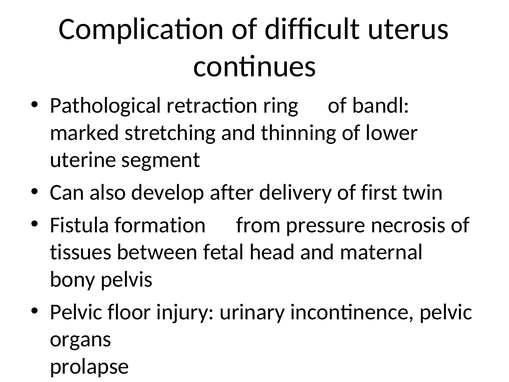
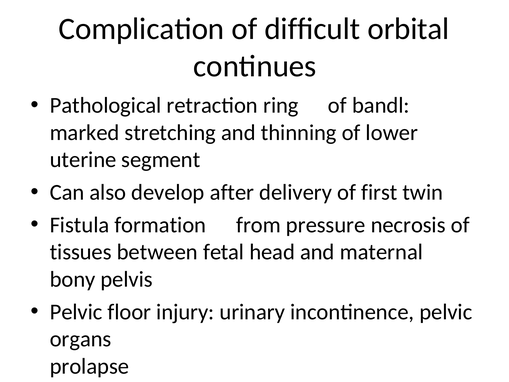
uterus: uterus -> orbital
